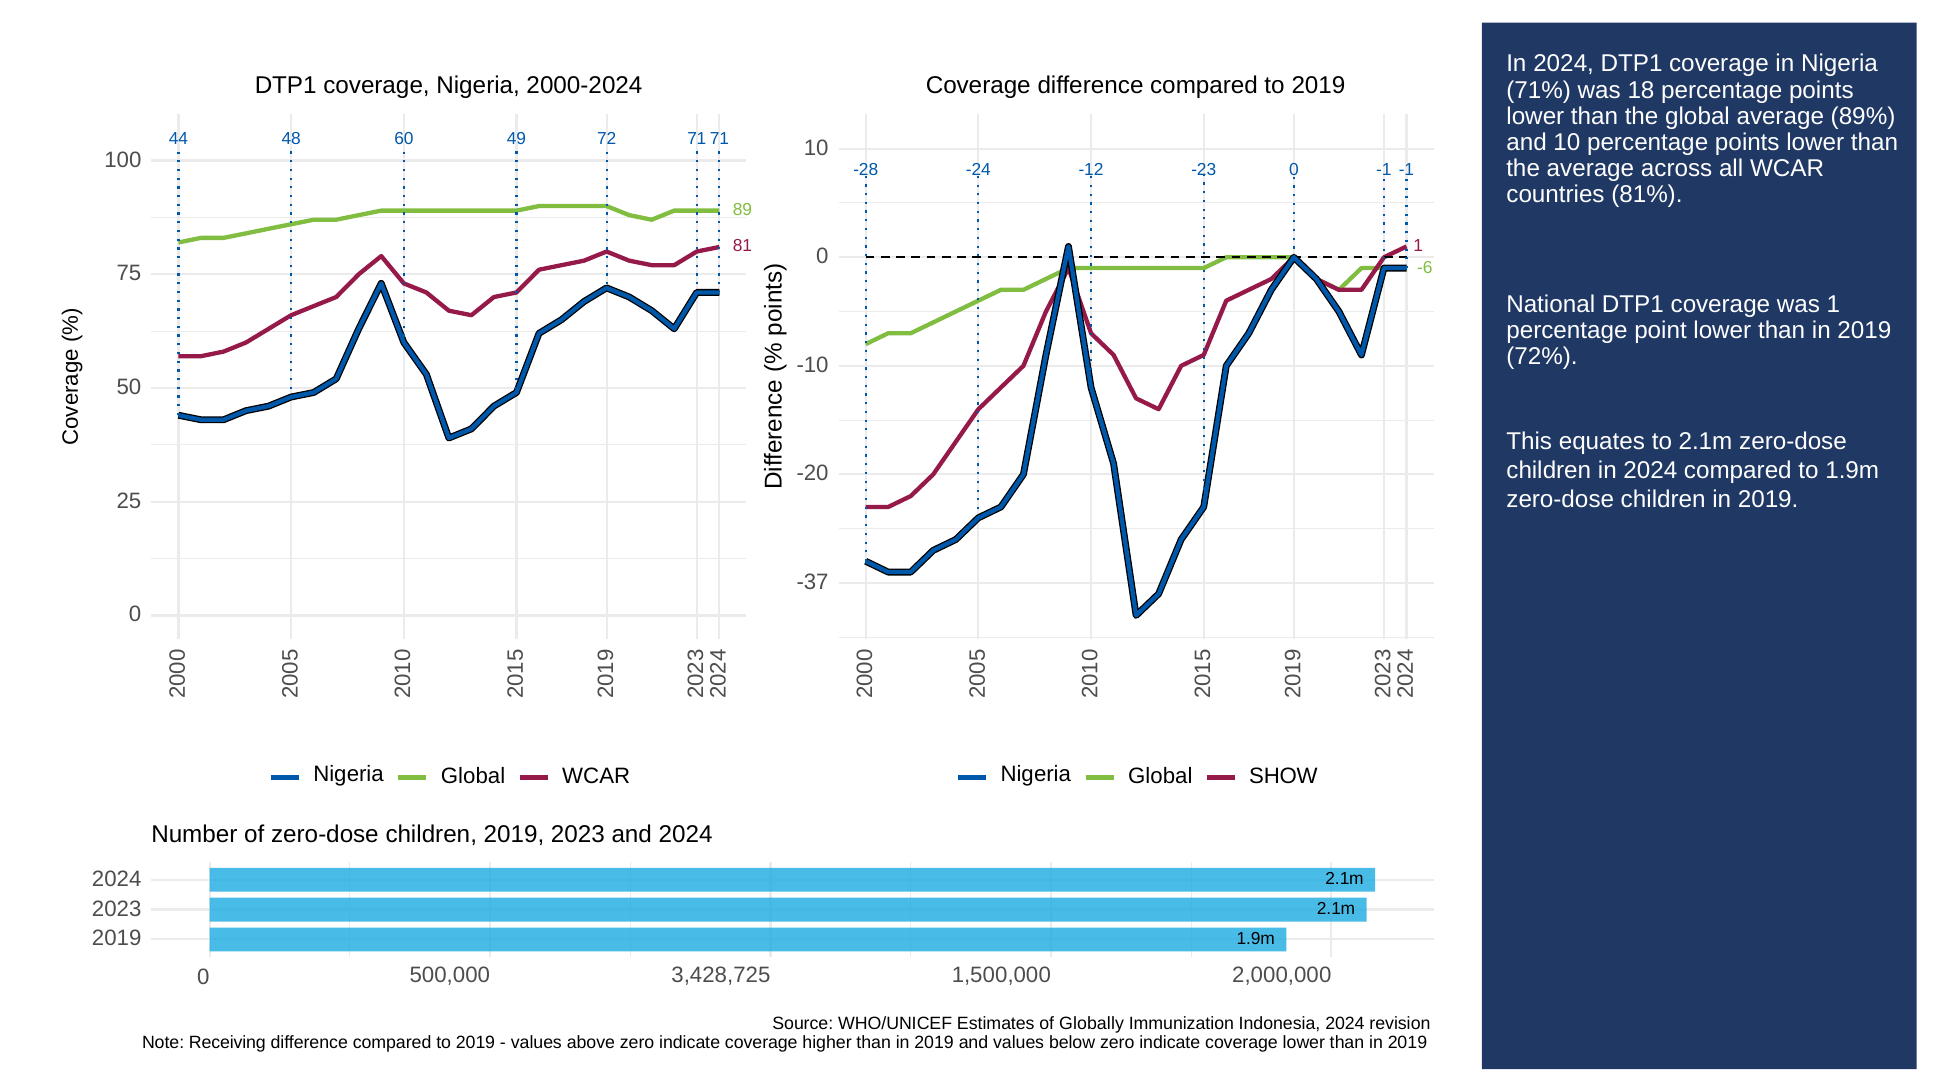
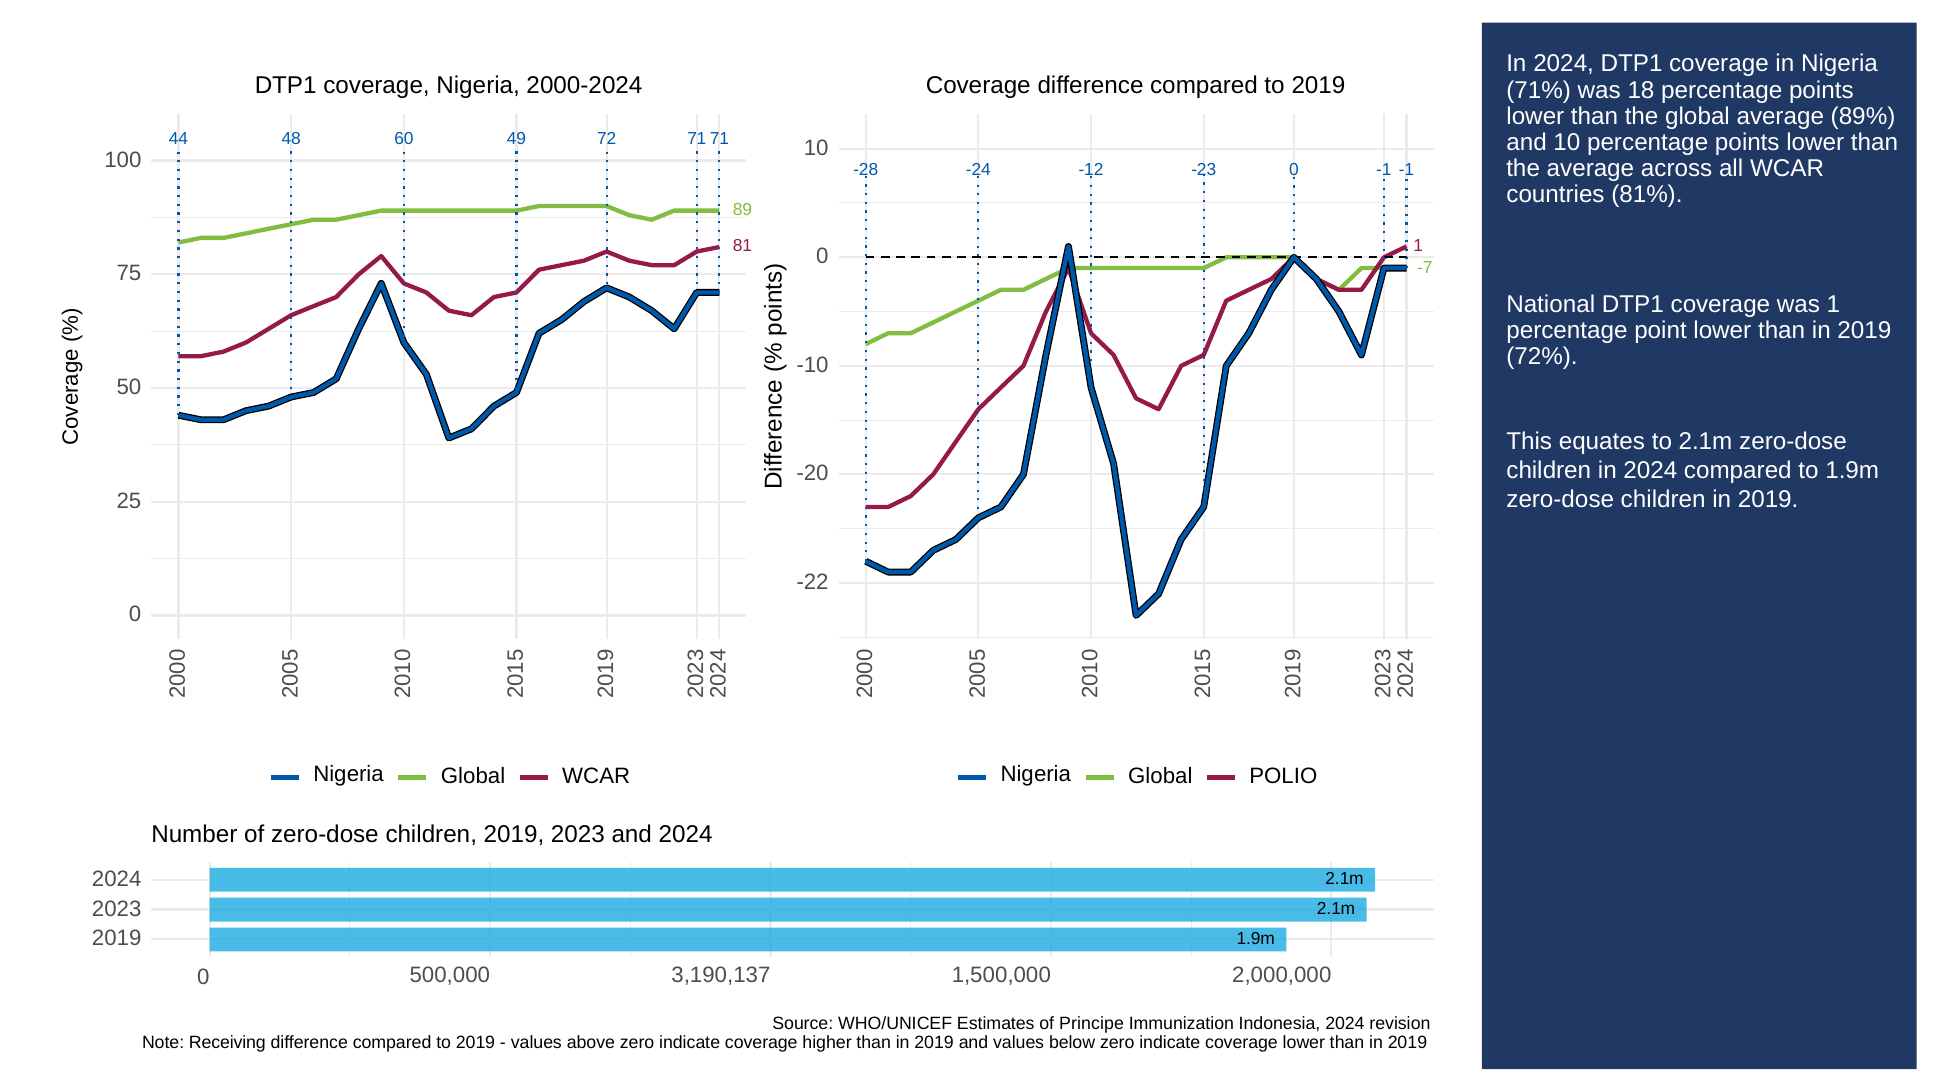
-6: -6 -> -7
-37: -37 -> -22
SHOW: SHOW -> POLIO
3,428,725: 3,428,725 -> 3,190,137
Globally: Globally -> Principe
